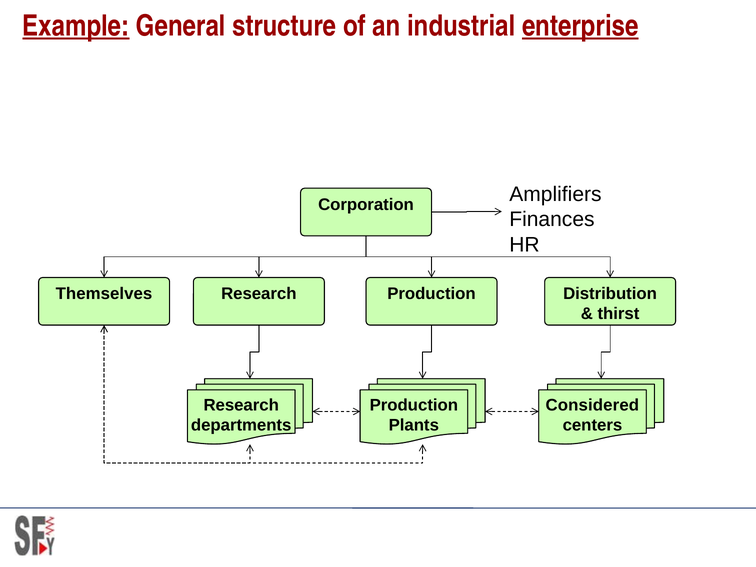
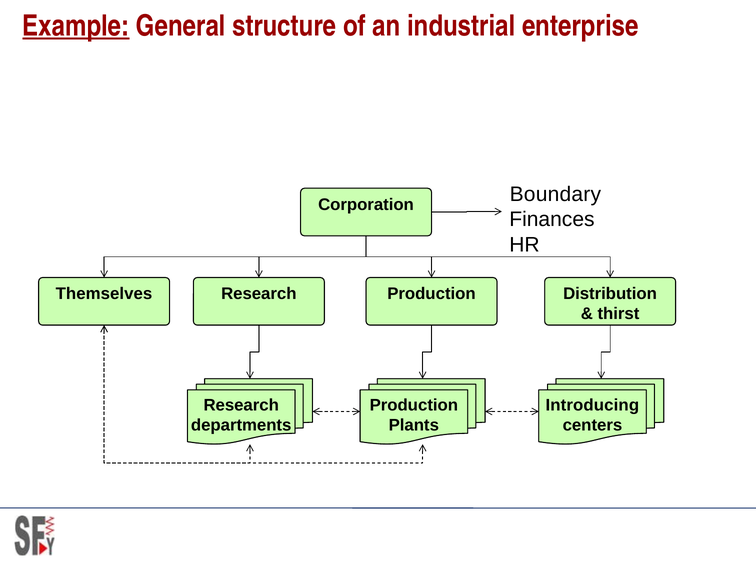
enterprise underline: present -> none
Amplifiers: Amplifiers -> Boundary
Considered: Considered -> Introducing
